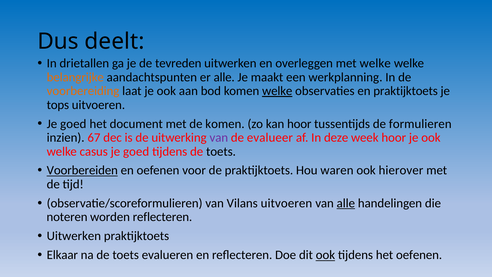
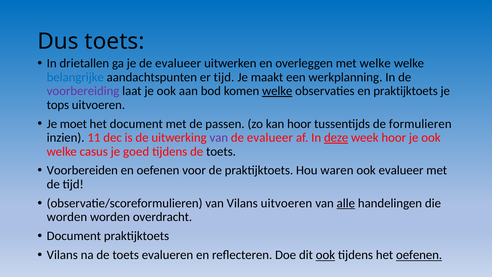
Dus deelt: deelt -> toets
je de tevreden: tevreden -> evalueer
belangrijke colour: orange -> blue
er alle: alle -> tijd
voorbereiding colour: orange -> purple
goed at (73, 124): goed -> moet
de komen: komen -> passen
67: 67 -> 11
deze underline: none -> present
Voorbereiden underline: present -> none
ook hierover: hierover -> evalueer
noteren at (67, 217): noteren -> worden
worden reflecteren: reflecteren -> overdracht
Uitwerken at (74, 236): Uitwerken -> Document
Elkaar at (62, 255): Elkaar -> Vilans
oefenen at (419, 255) underline: none -> present
